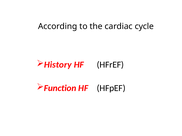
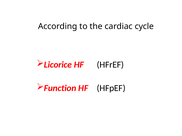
History: History -> Licorice
